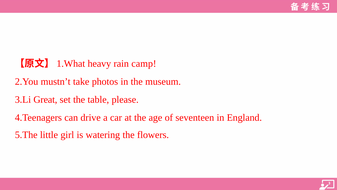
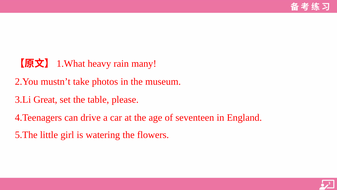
camp: camp -> many
